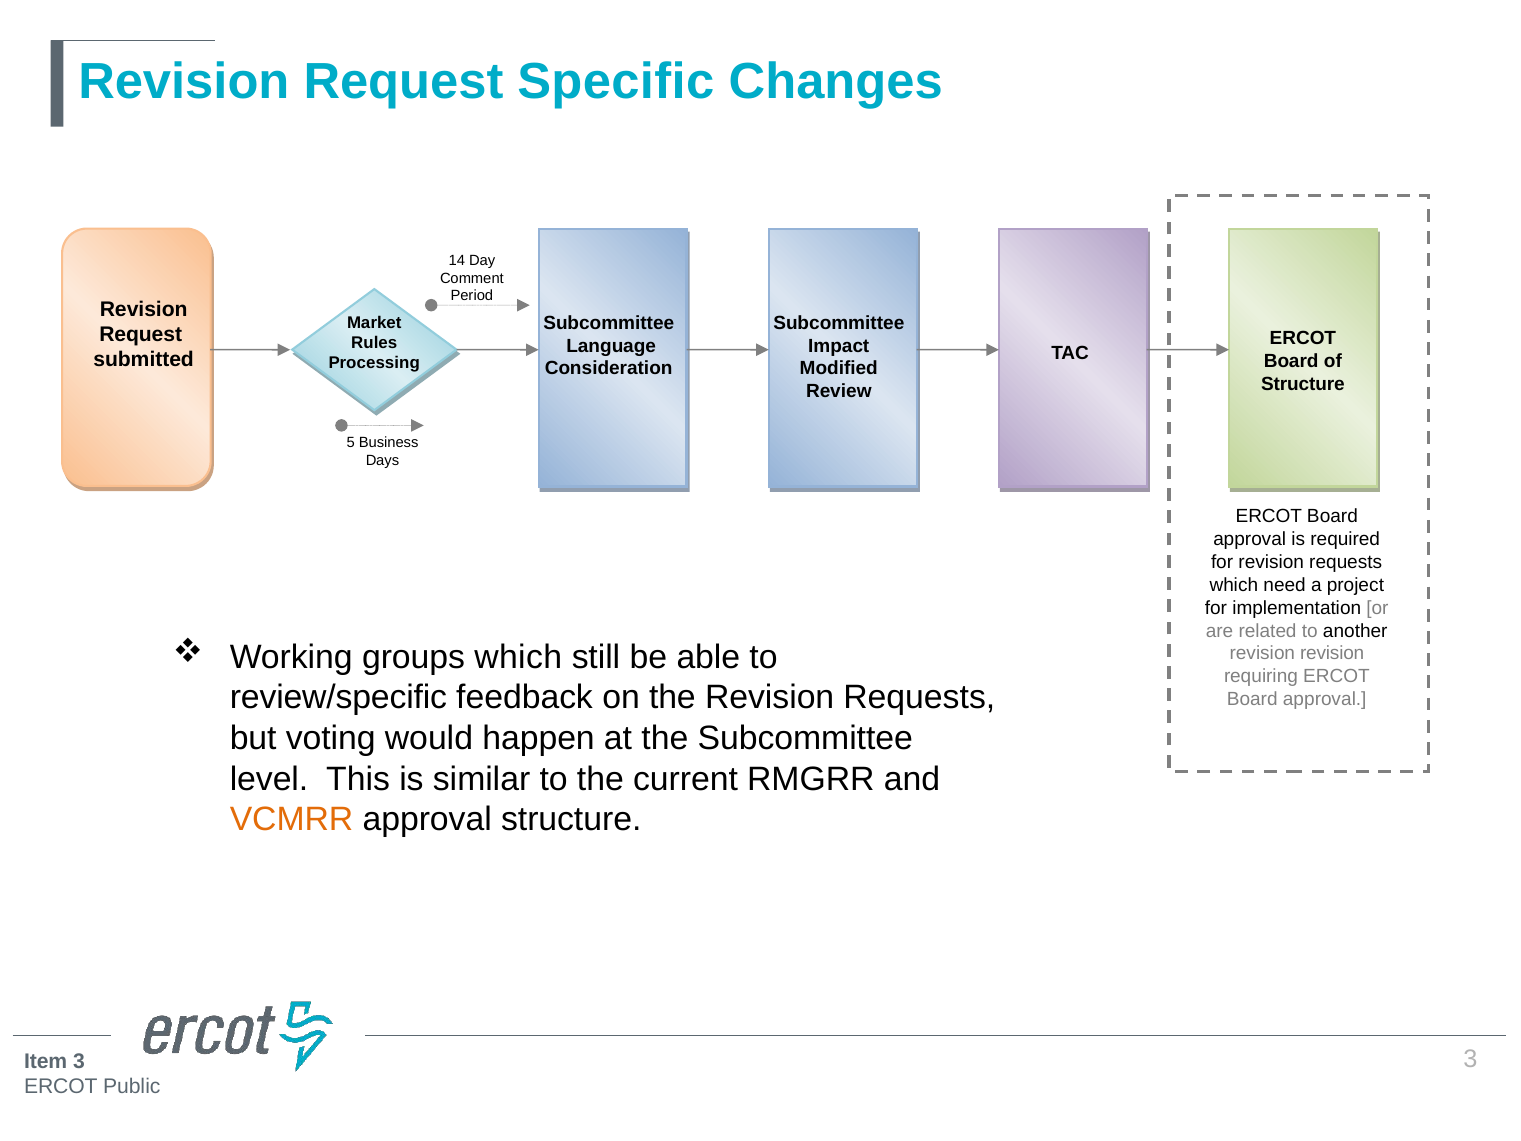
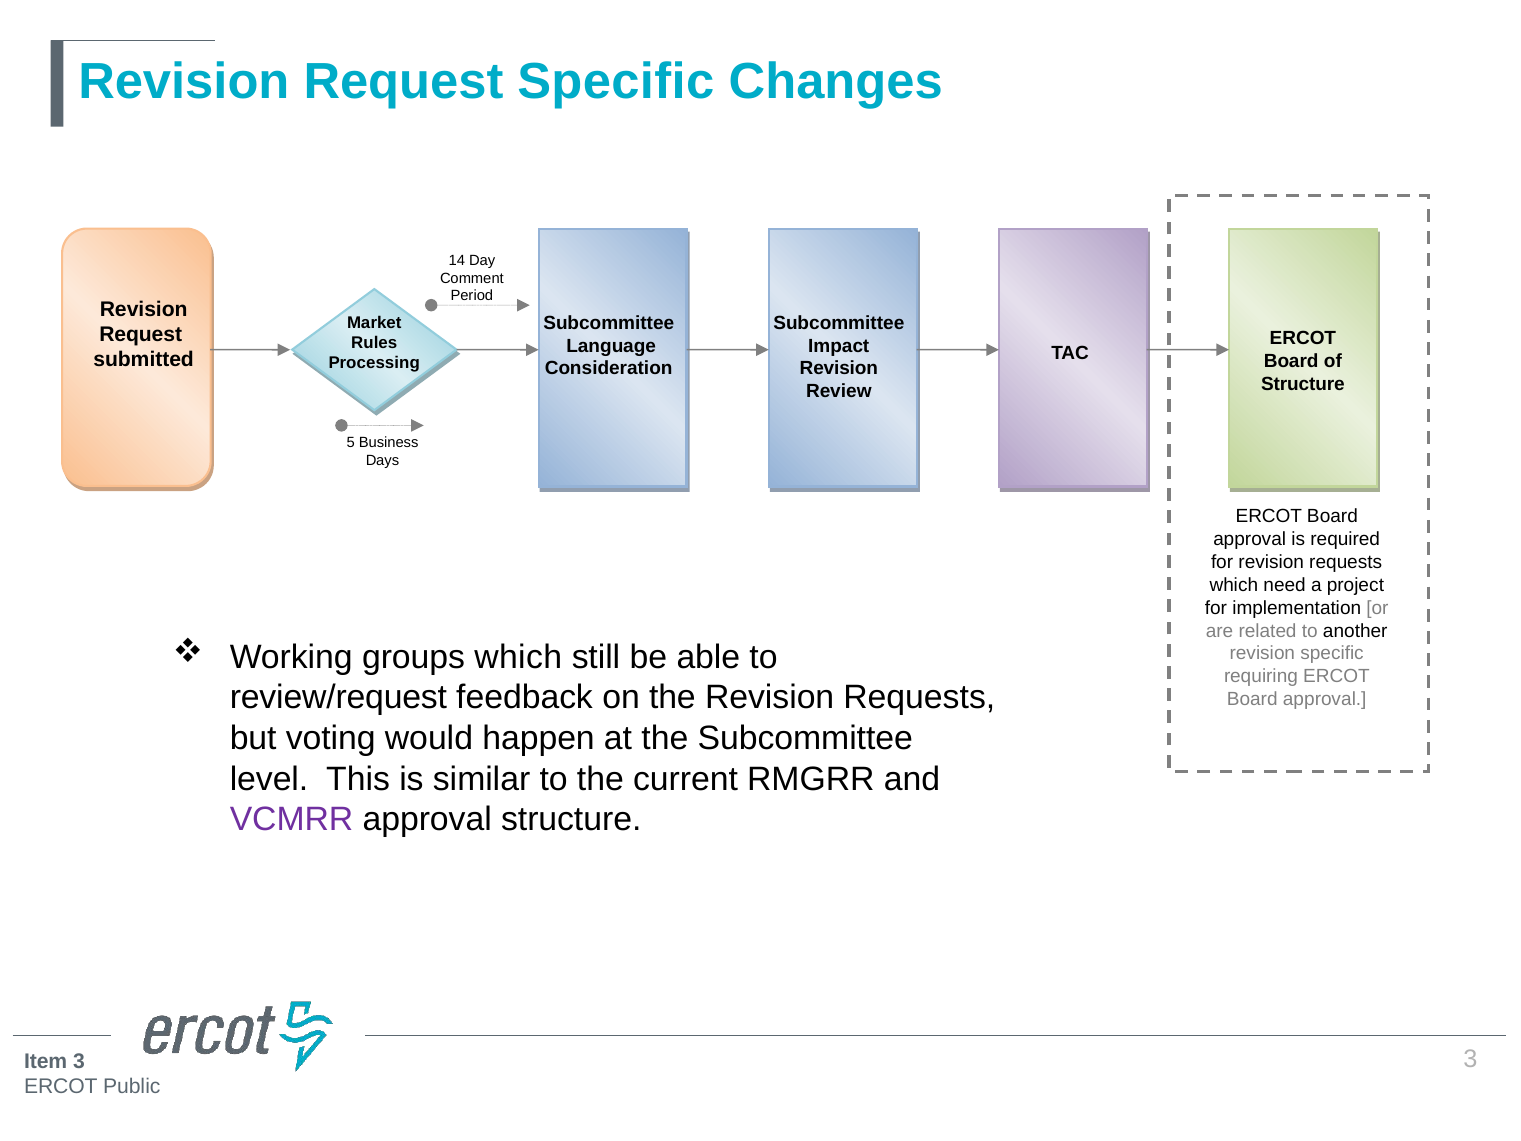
Modified at (839, 369): Modified -> Revision
revision revision: revision -> specific
review/specific: review/specific -> review/request
VCMRR colour: orange -> purple
